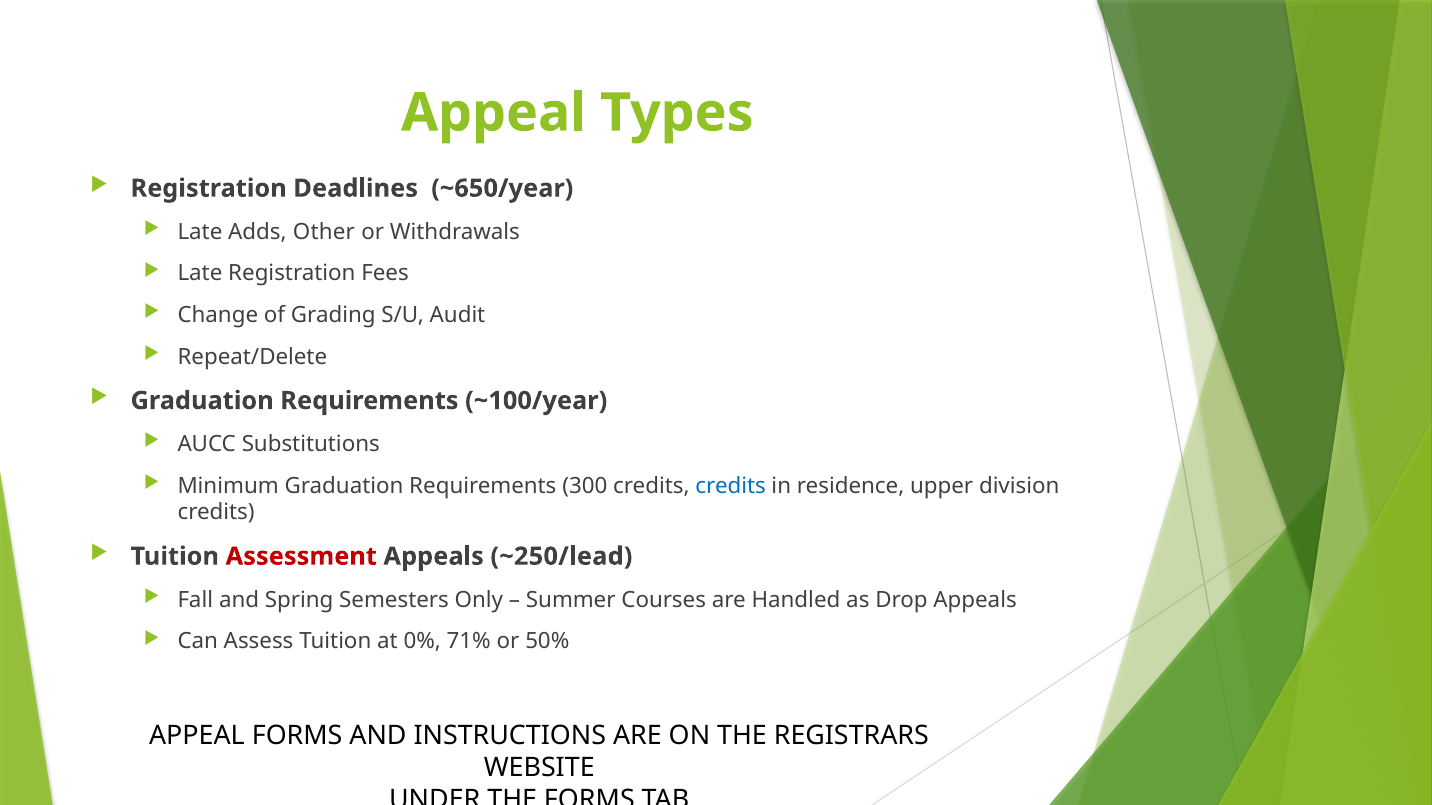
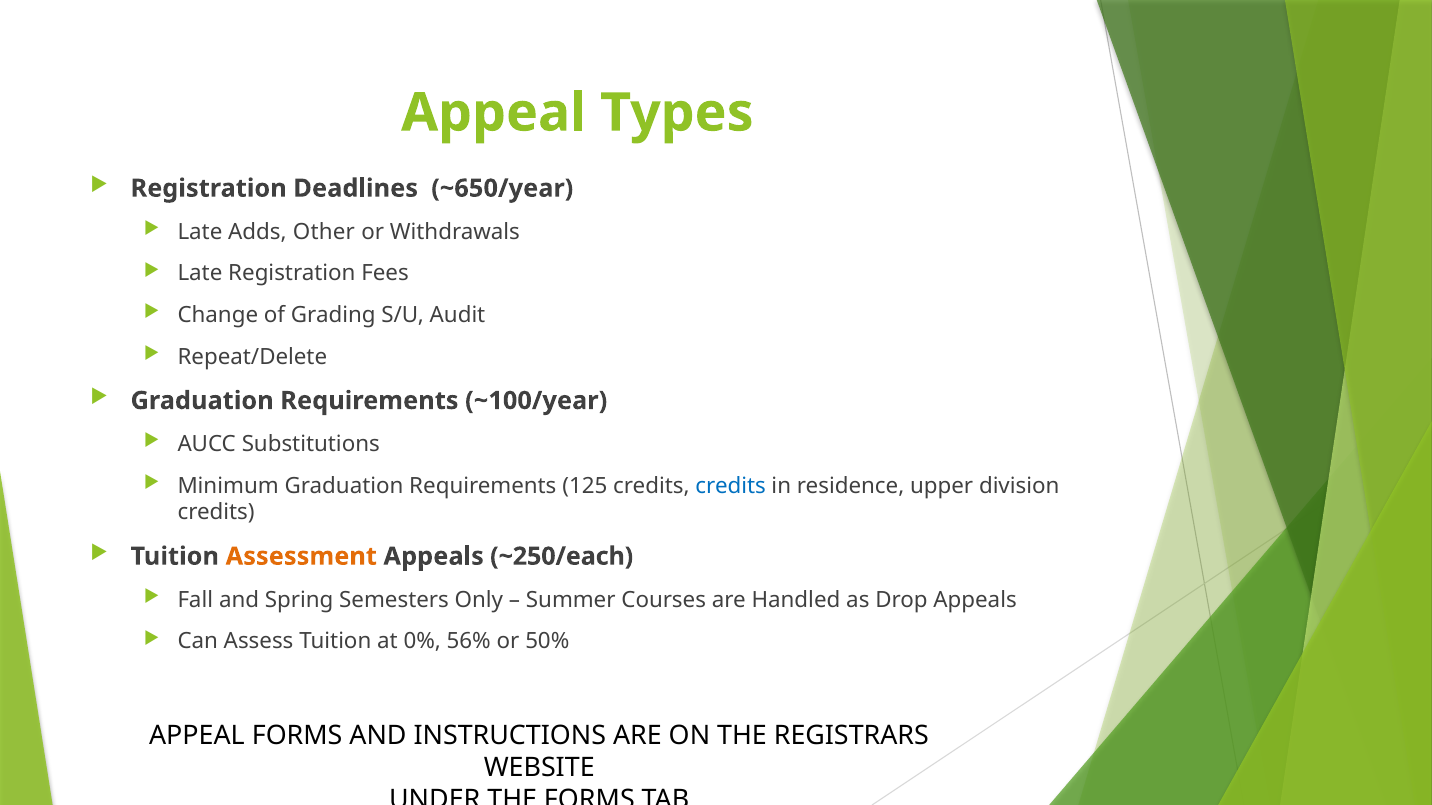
300: 300 -> 125
Assessment colour: red -> orange
~250/lead: ~250/lead -> ~250/each
71%: 71% -> 56%
